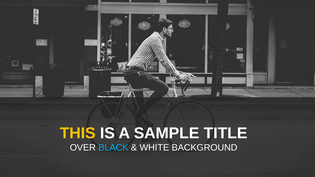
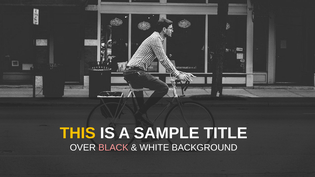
BLACK colour: light blue -> pink
